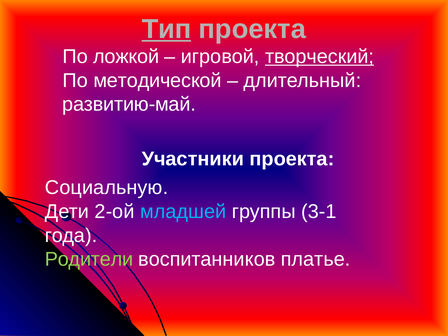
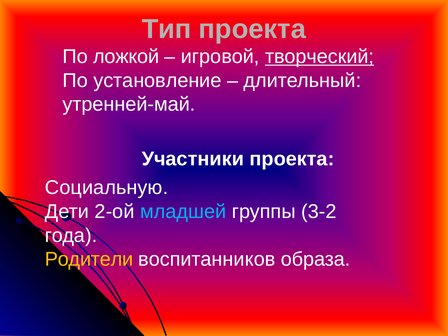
Тип underline: present -> none
методической: методической -> установление
развитию-май: развитию-май -> утренней-май
3-1: 3-1 -> 3-2
Родители colour: light green -> yellow
платье: платье -> образа
